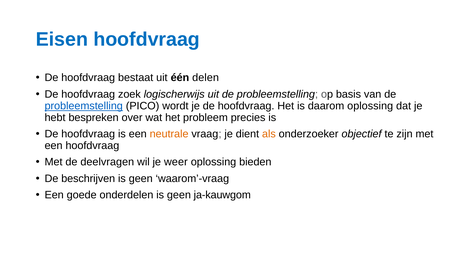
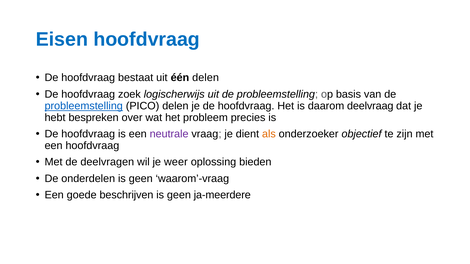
PICO wordt: wordt -> delen
daarom oplossing: oplossing -> deelvraag
neutrale colour: orange -> purple
beschrijven: beschrijven -> onderdelen
onderdelen: onderdelen -> beschrijven
ja-kauwgom: ja-kauwgom -> ja-meerdere
